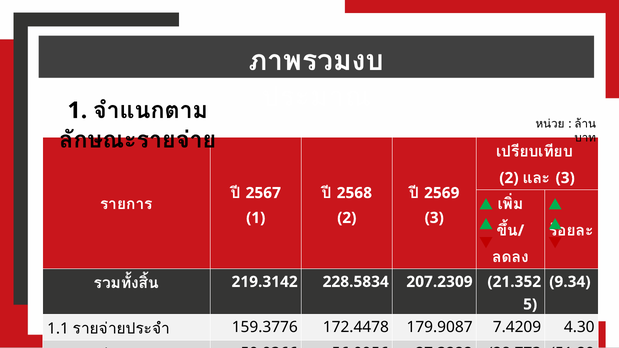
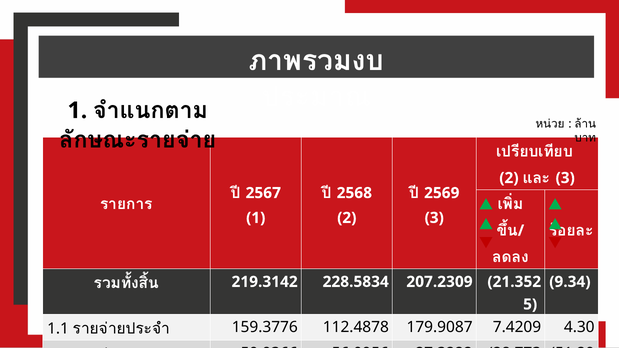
172.4478: 172.4478 -> 112.4878
